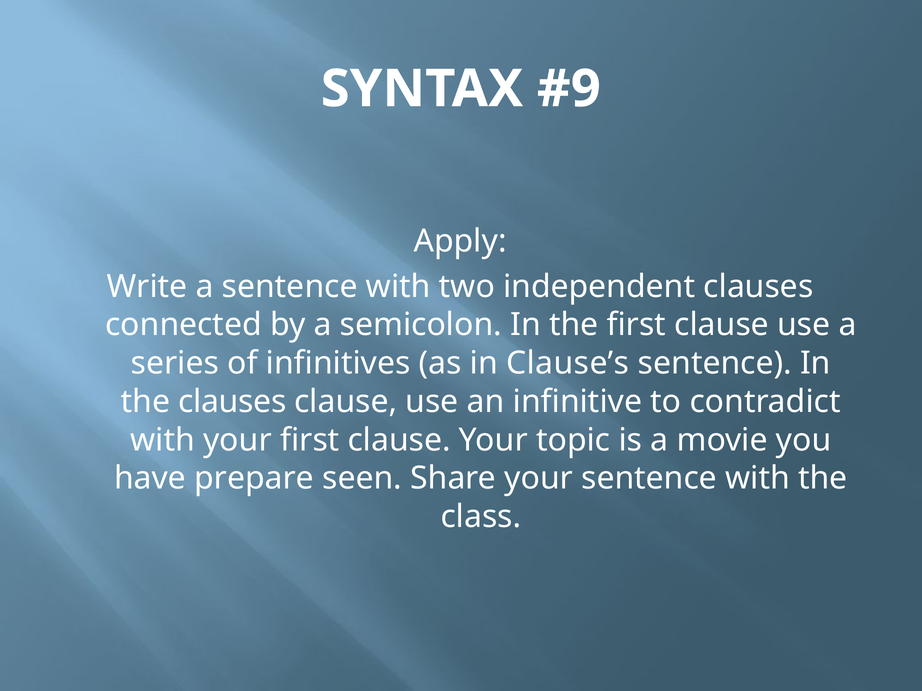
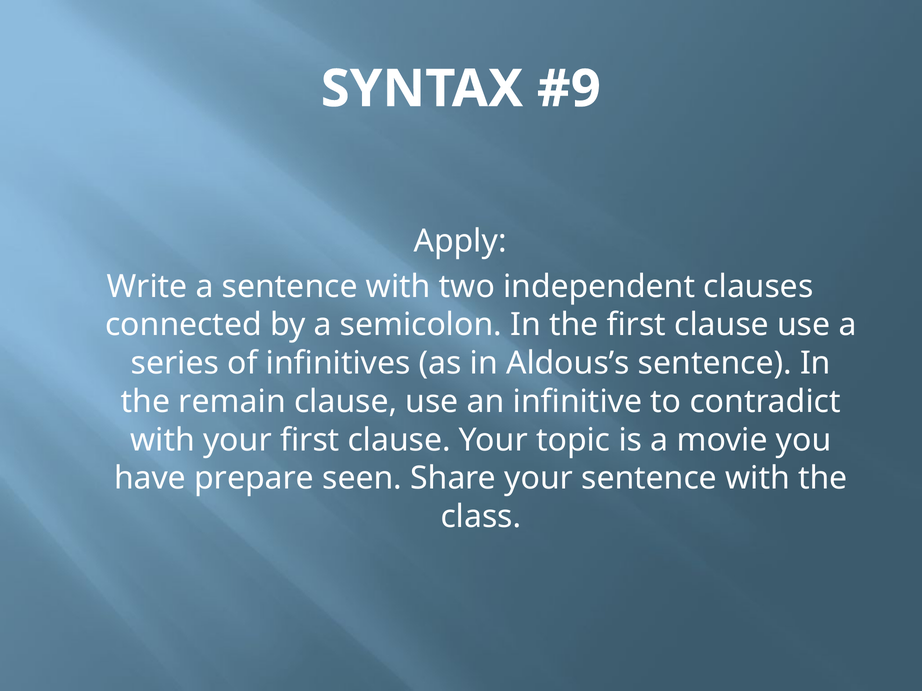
Clause’s: Clause’s -> Aldous’s
the clauses: clauses -> remain
